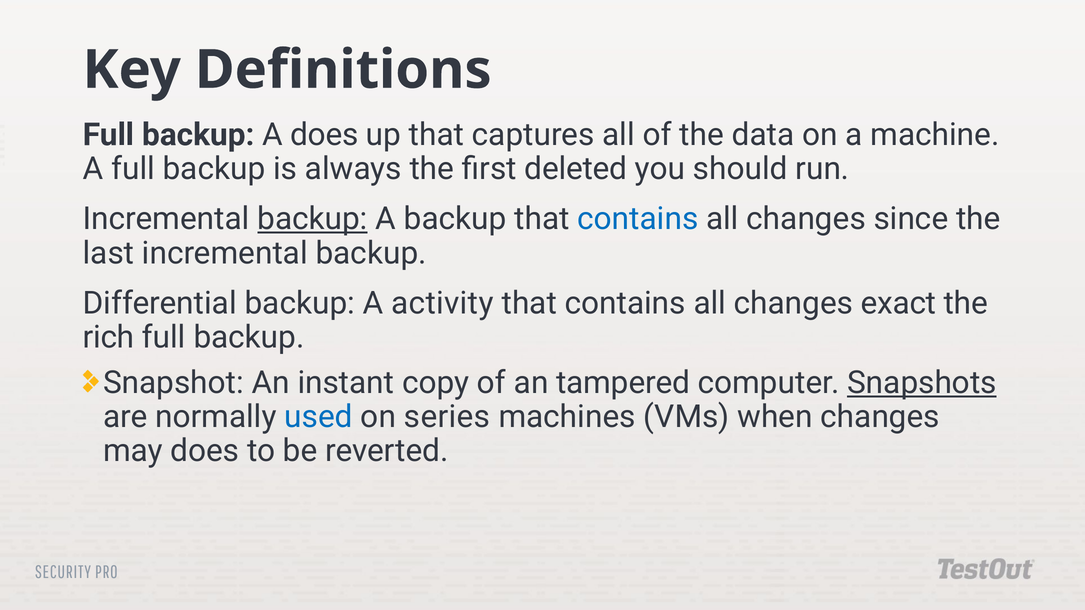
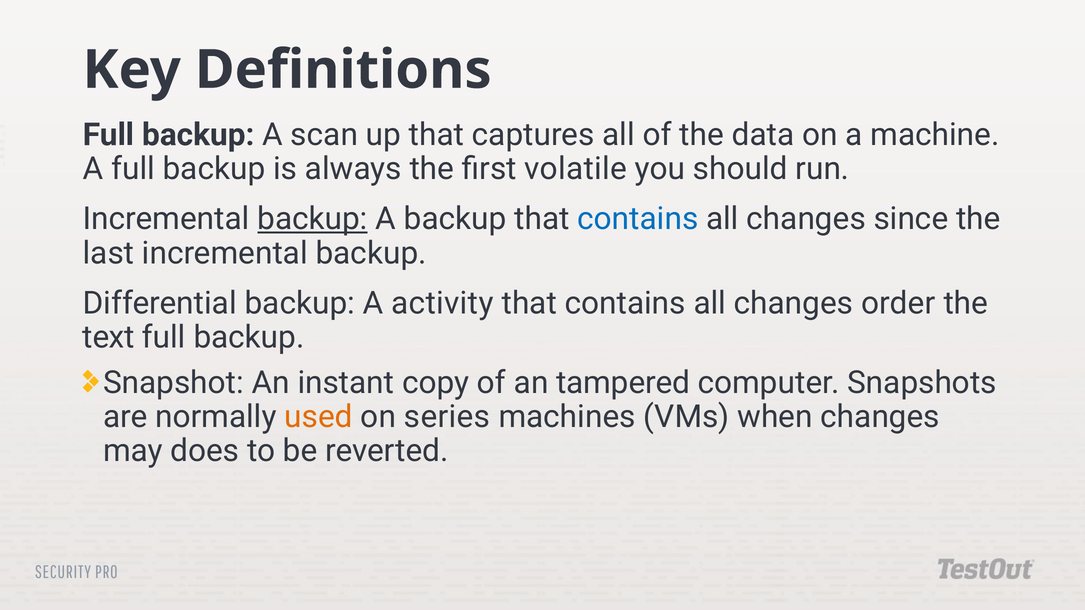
A does: does -> scan
deleted: deleted -> volatile
exact: exact -> order
rich: rich -> text
Snapshots underline: present -> none
used colour: blue -> orange
